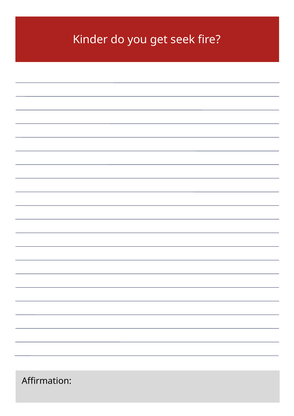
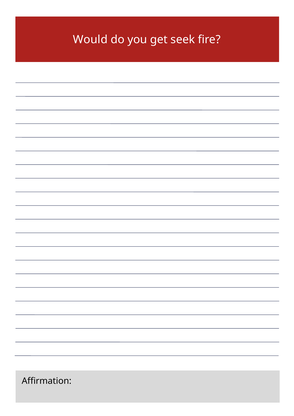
Kinder: Kinder -> Would
